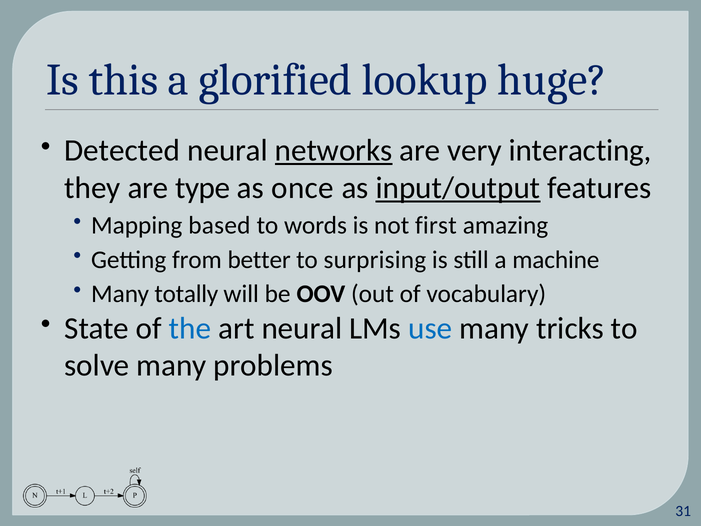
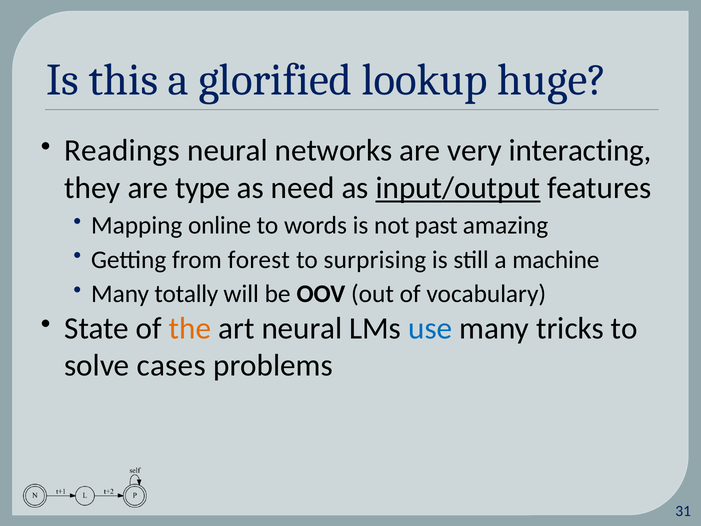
Detected: Detected -> Readings
networks underline: present -> none
once: once -> need
based: based -> online
first: first -> past
better: better -> forest
the colour: blue -> orange
solve many: many -> cases
